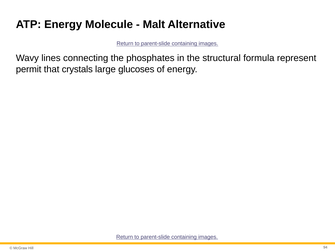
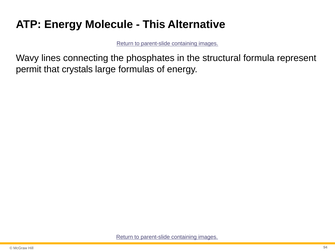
Malt: Malt -> This
glucoses: glucoses -> formulas
